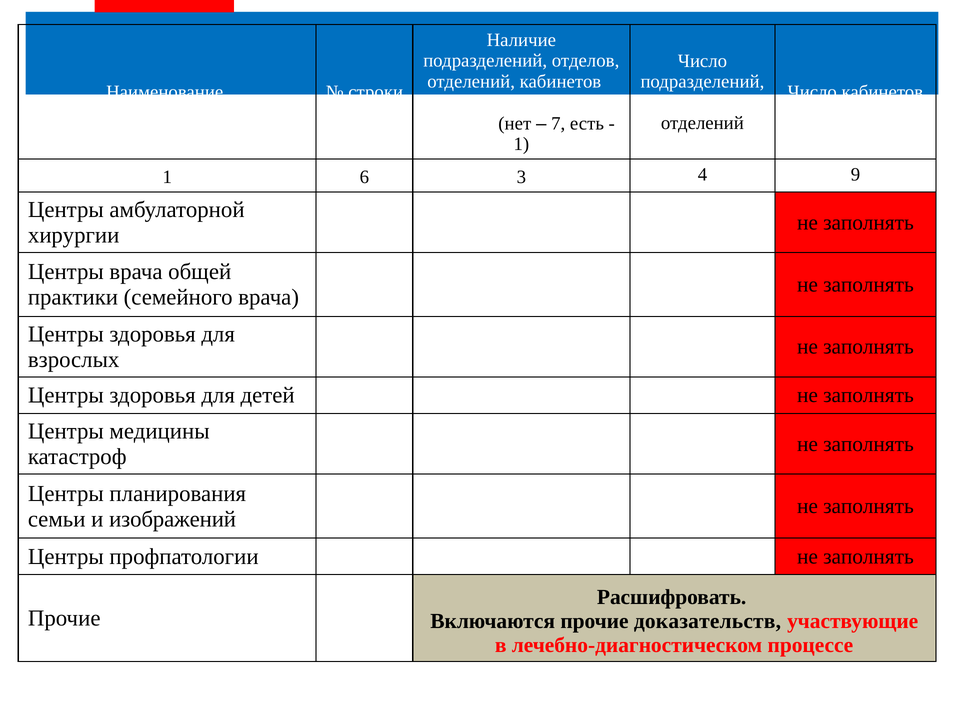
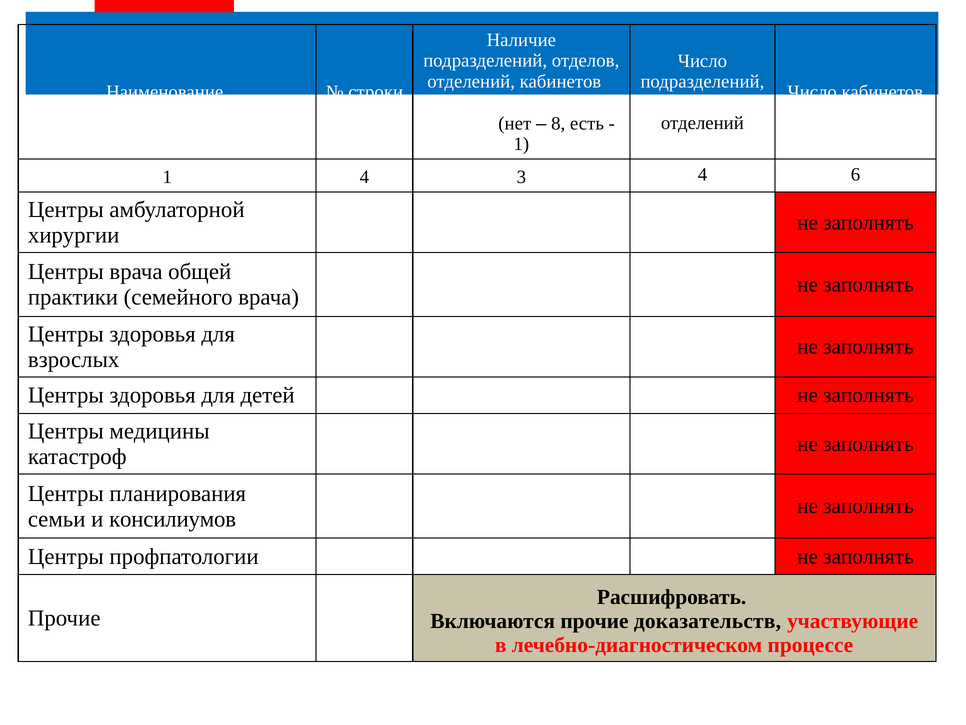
7: 7 -> 8
1 6: 6 -> 4
9: 9 -> 6
изображений: изображений -> консилиумов
